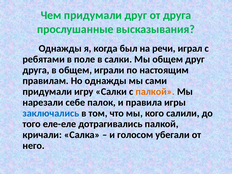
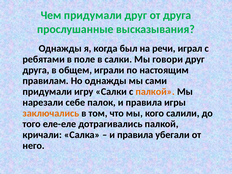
Мы общем: общем -> говори
заключались colour: blue -> orange
голосом at (135, 135): голосом -> правила
